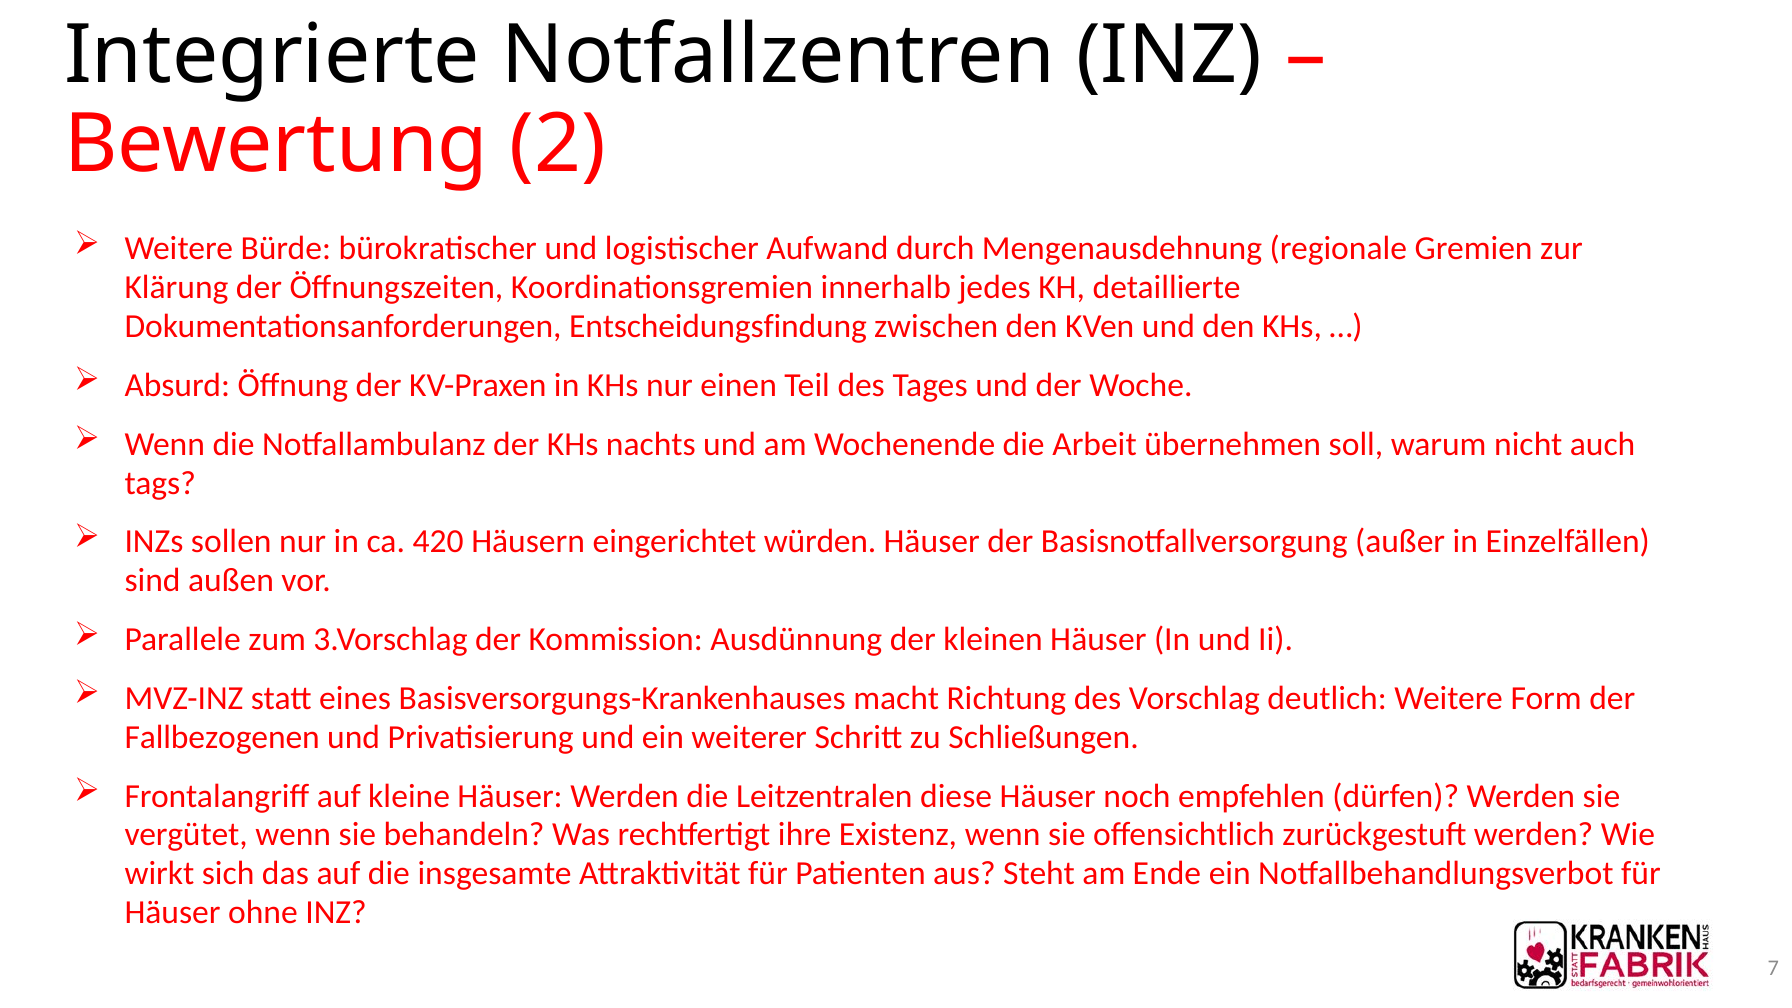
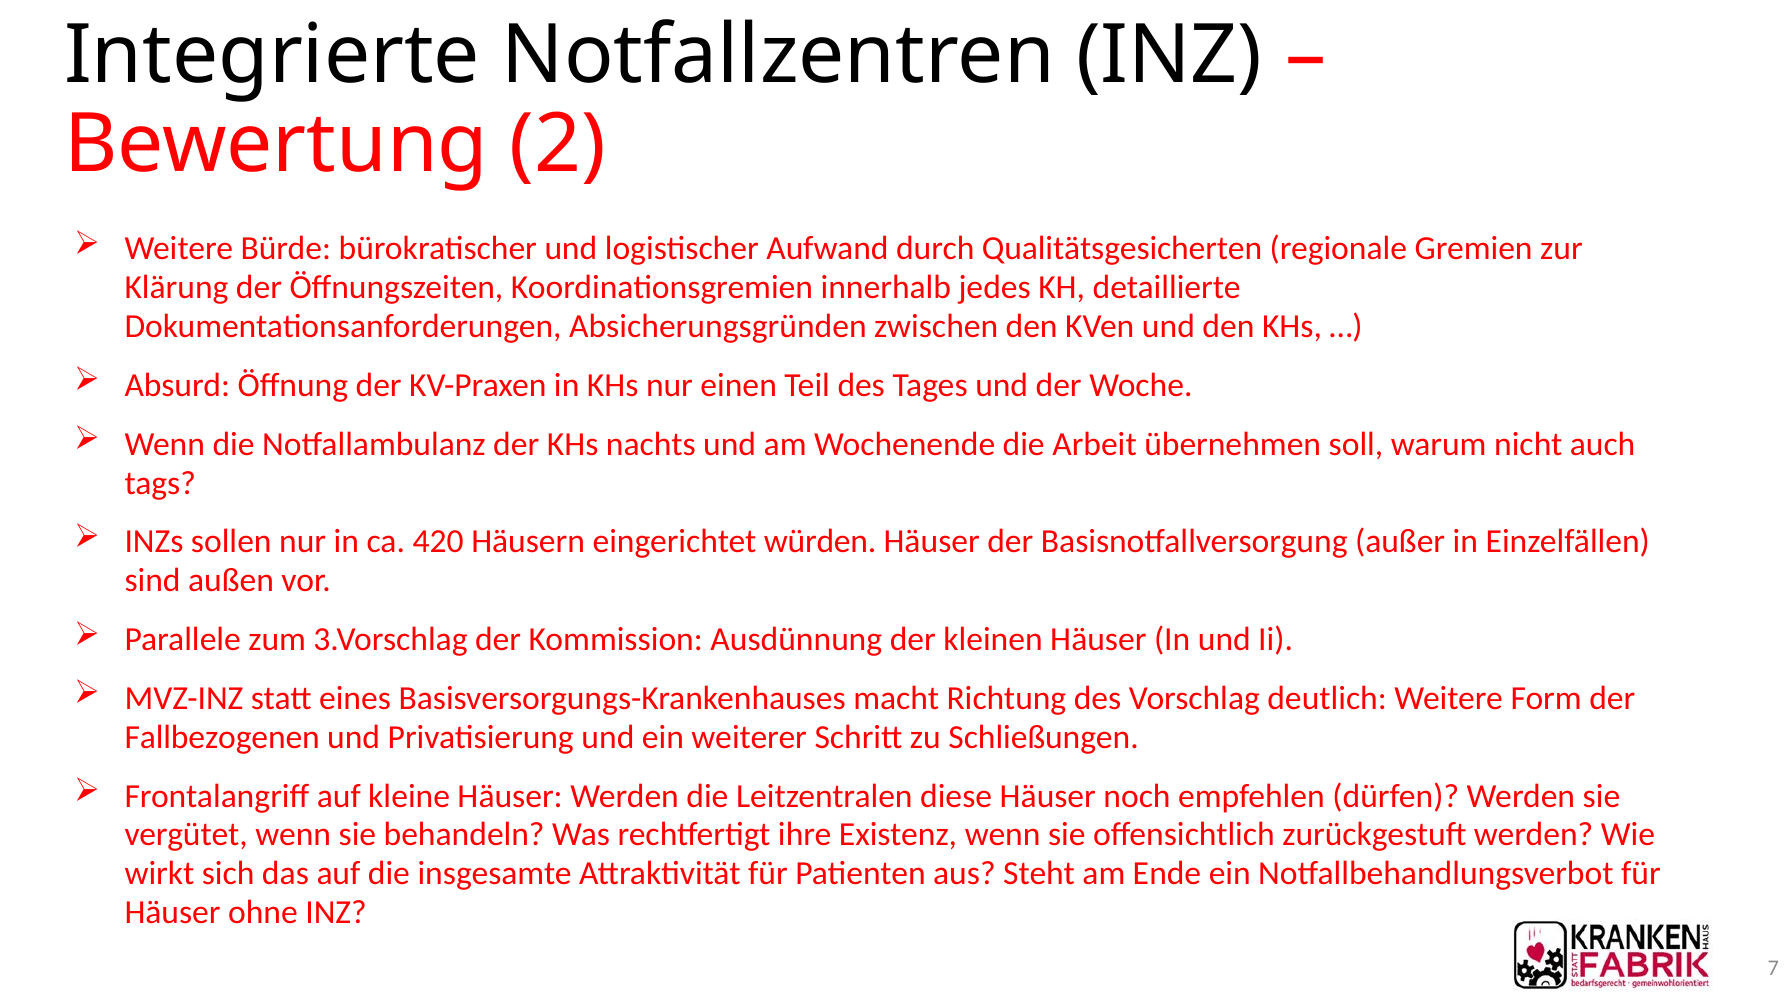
Mengenausdehnung: Mengenausdehnung -> Qualitätsgesicherten
Entscheidungsfindung: Entscheidungsfindung -> Absicherungsgründen
